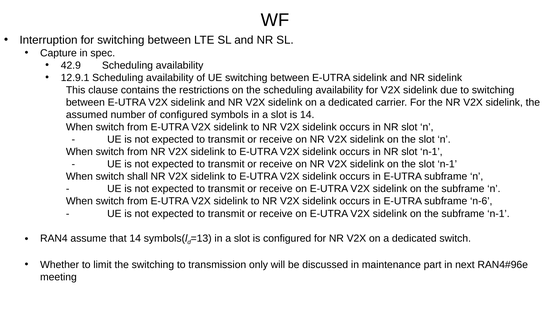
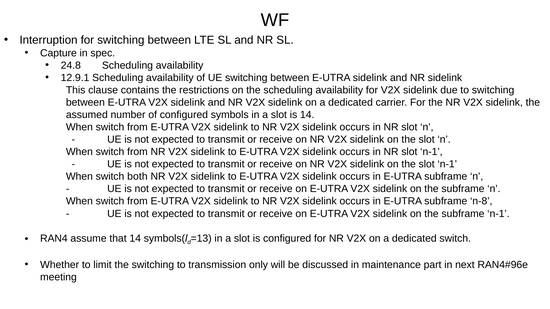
42.9: 42.9 -> 24.8
shall: shall -> both
n-6: n-6 -> n-8
